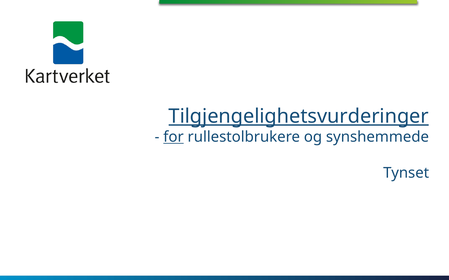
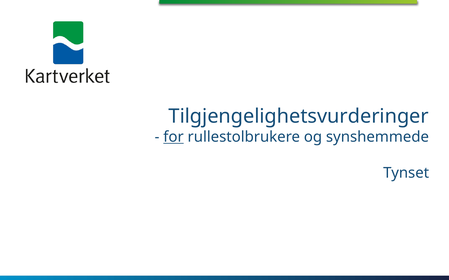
Tilgjengelighetsvurderinger underline: present -> none
